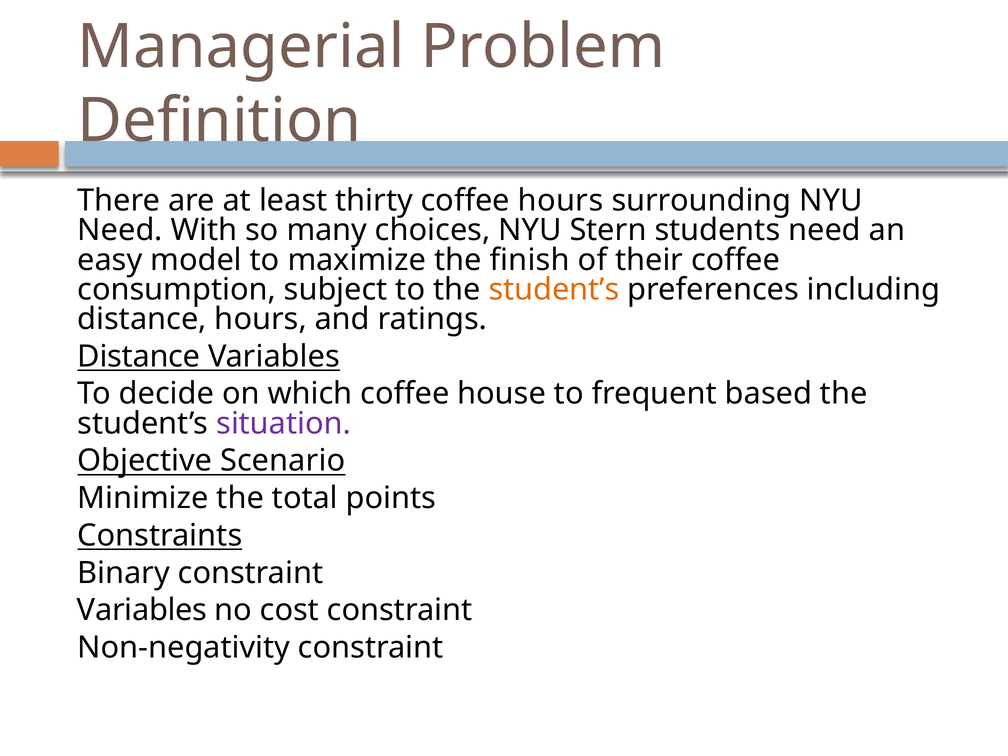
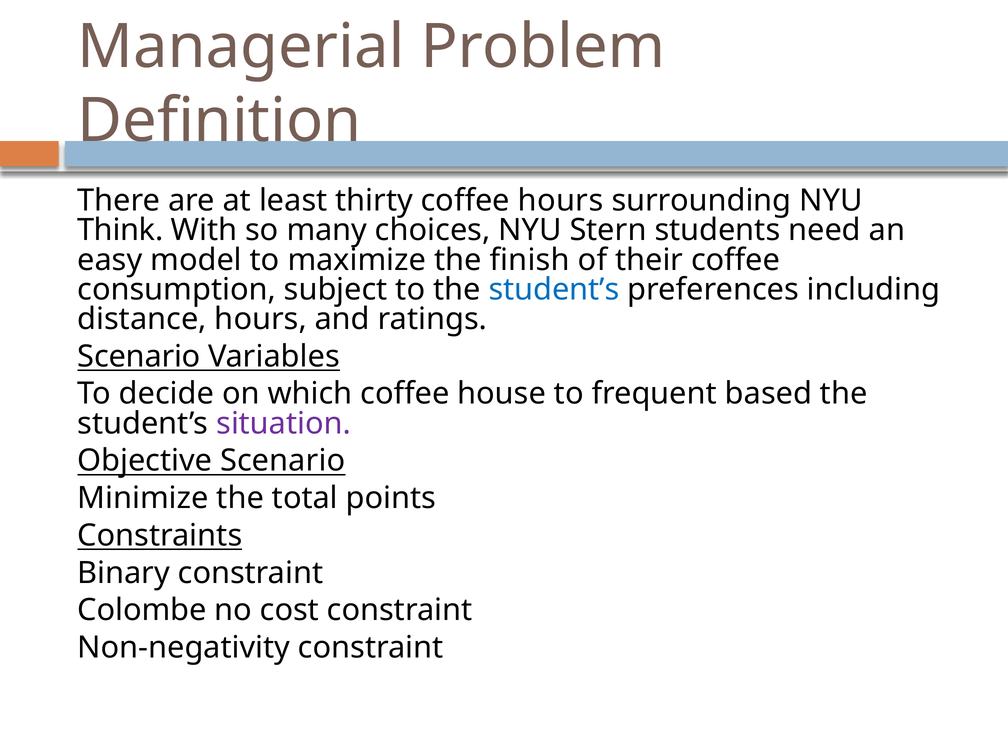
Need at (120, 230): Need -> Think
student’s at (554, 289) colour: orange -> blue
Distance at (139, 356): Distance -> Scenario
Variables at (142, 610): Variables -> Colombe
